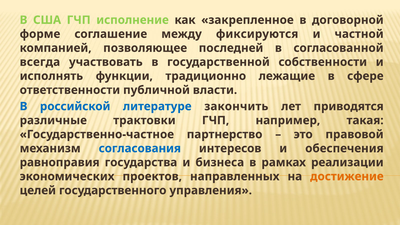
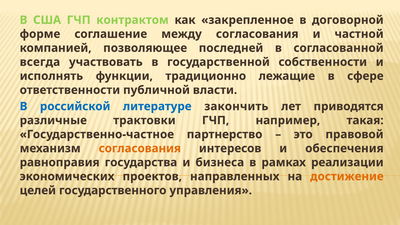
исполнение: исполнение -> контрактом
между фиксируются: фиксируются -> согласования
согласования at (140, 148) colour: blue -> orange
